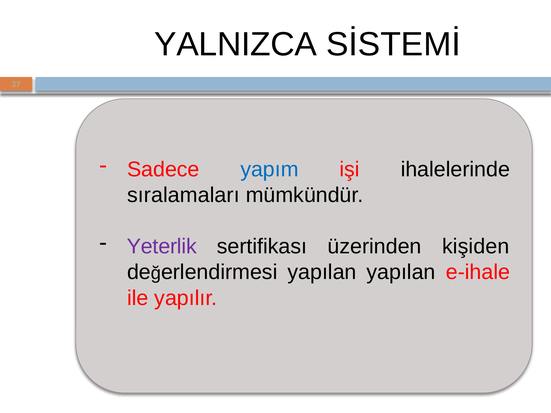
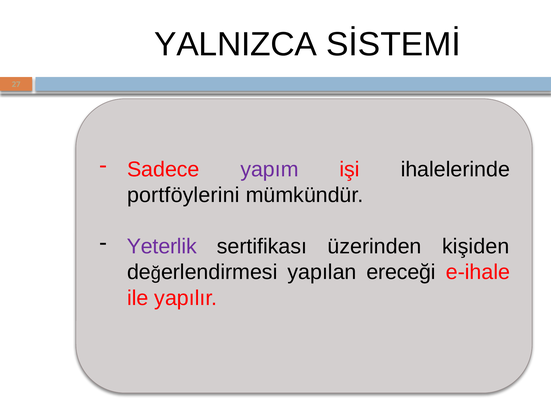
yapım colour: blue -> purple
sıralamaları: sıralamaları -> portföylerini
yapılan yapılan: yapılan -> ereceği
